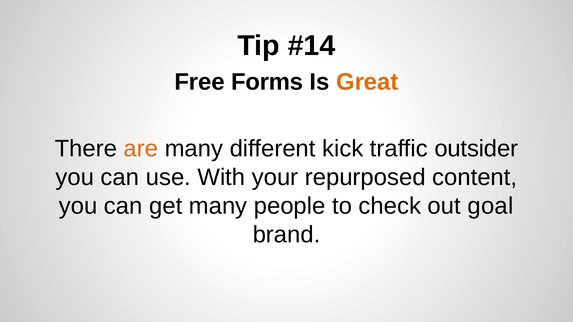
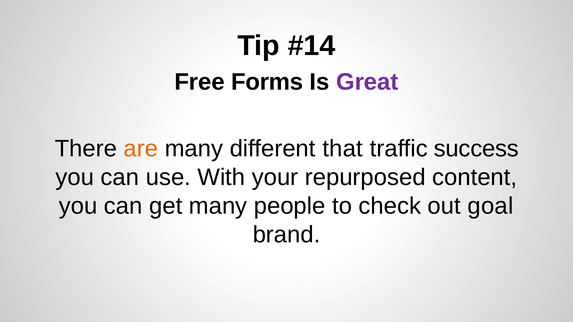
Great colour: orange -> purple
kick: kick -> that
outsider: outsider -> success
